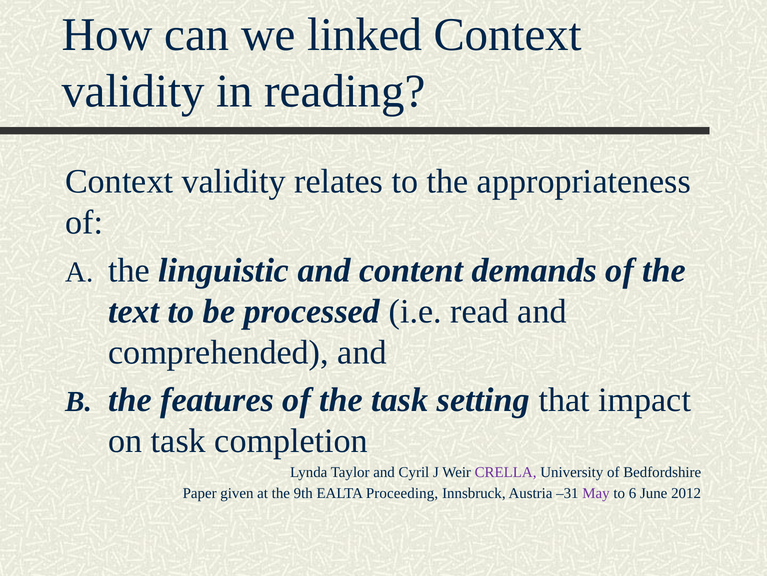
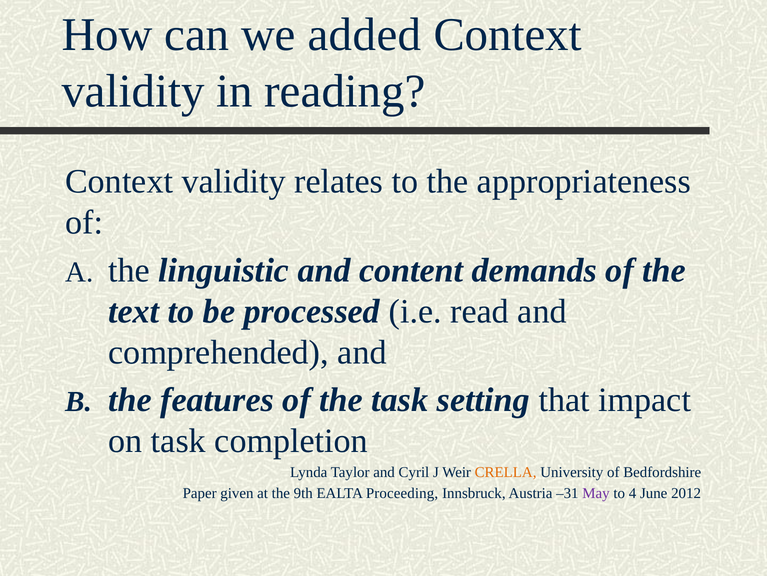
linked: linked -> added
CRELLA colour: purple -> orange
6: 6 -> 4
